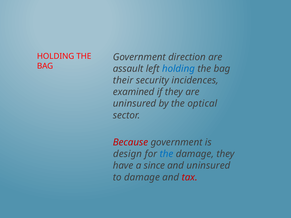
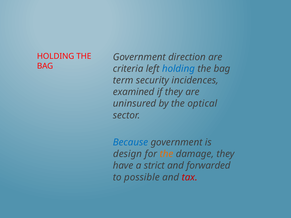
assault: assault -> criteria
their: their -> term
Because colour: red -> blue
the at (167, 154) colour: blue -> orange
since: since -> strict
and uninsured: uninsured -> forwarded
to damage: damage -> possible
